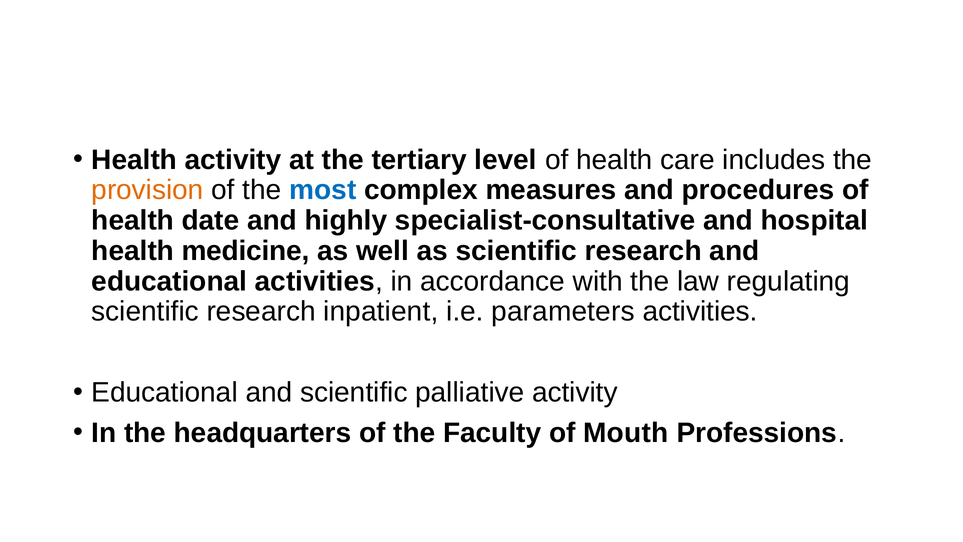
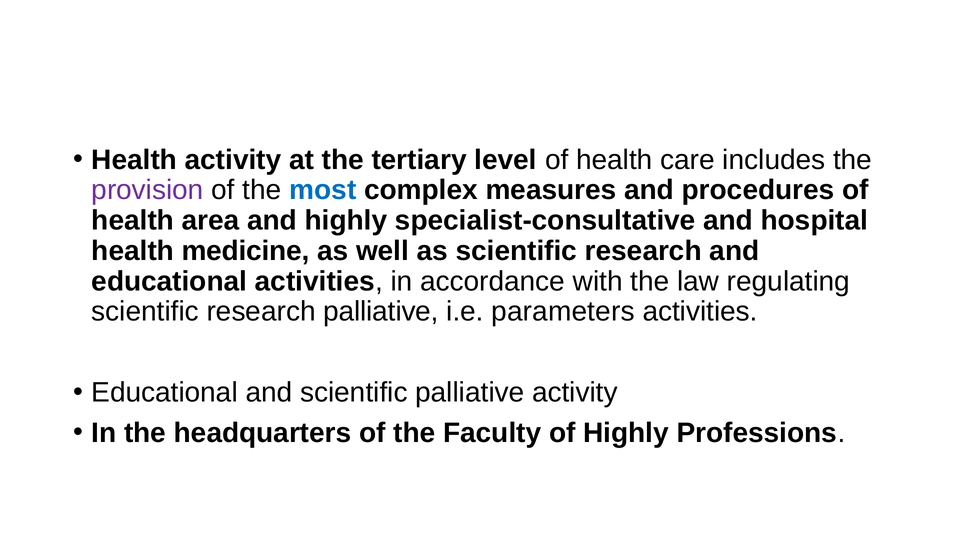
provision colour: orange -> purple
date: date -> area
research inpatient: inpatient -> palliative
of Mouth: Mouth -> Highly
